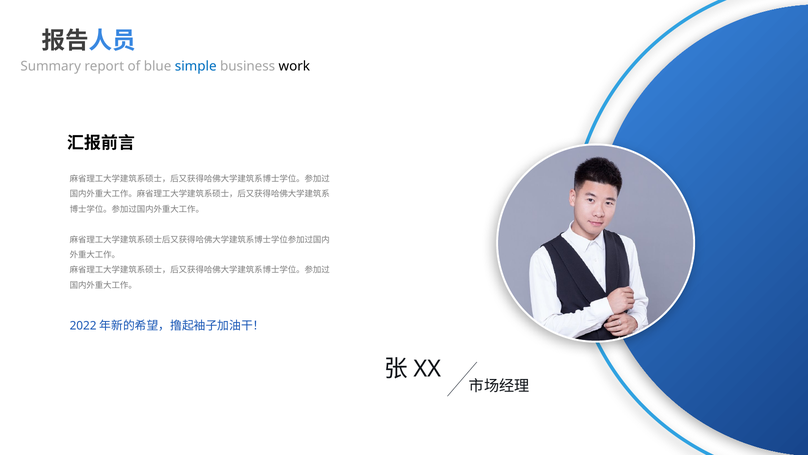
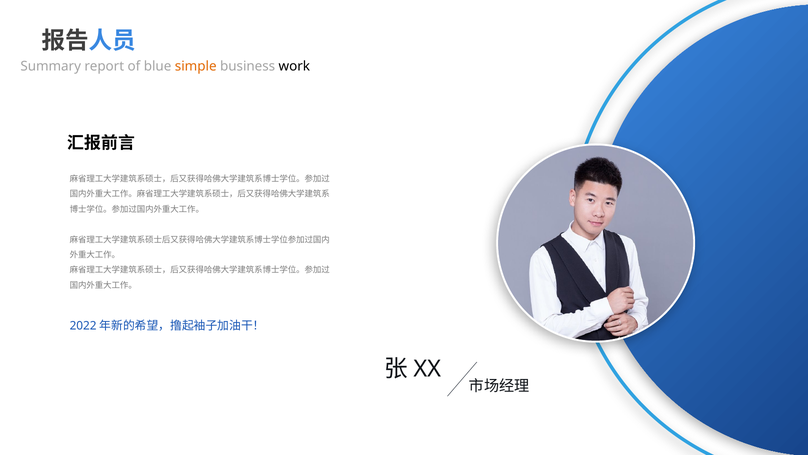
simple colour: blue -> orange
